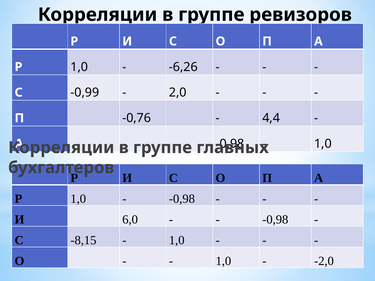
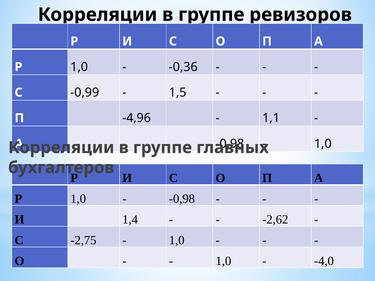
-6,26: -6,26 -> -0,36
2,0: 2,0 -> 1,5
-0,76: -0,76 -> -4,96
4,4: 4,4 -> 1,1
6,0: 6,0 -> 1,4
-0,98 at (275, 220): -0,98 -> -2,62
-8,15: -8,15 -> -2,75
-2,0: -2,0 -> -4,0
